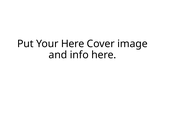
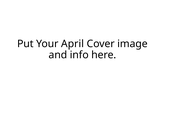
Your Here: Here -> April
